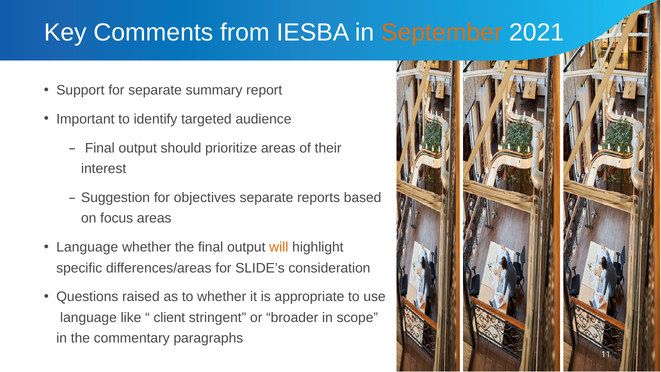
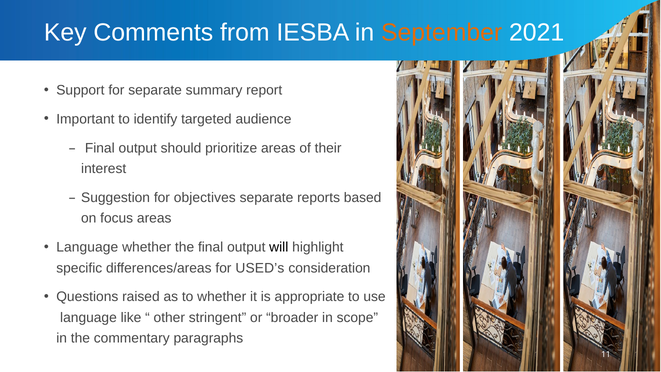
will colour: orange -> black
SLIDE’s: SLIDE’s -> USED’s
client: client -> other
